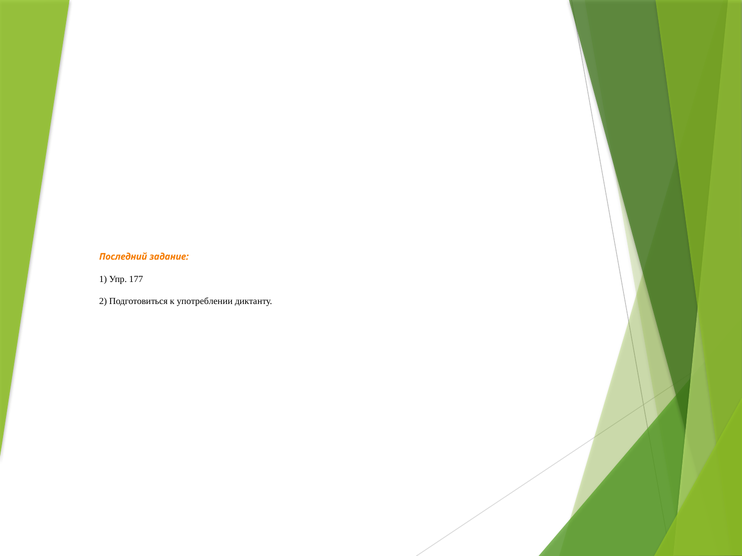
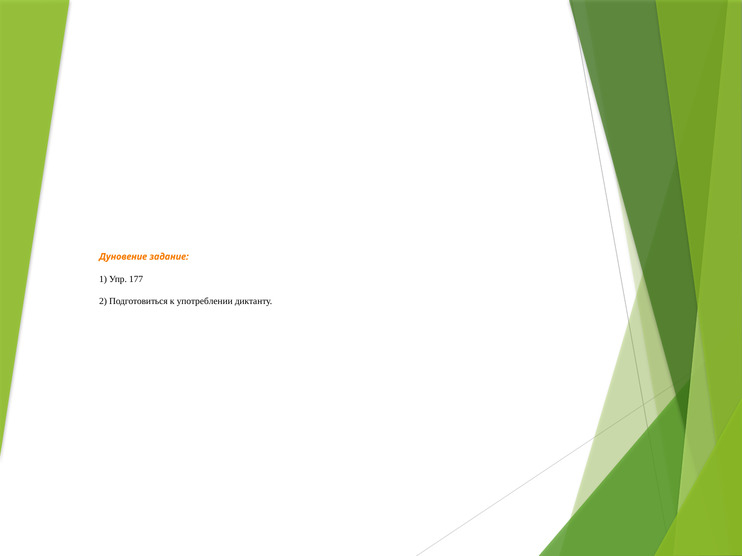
Последний: Последний -> Дуновение
